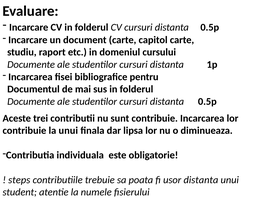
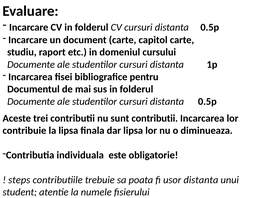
sunt contribuie: contribuie -> contributii
la unui: unui -> lipsa
